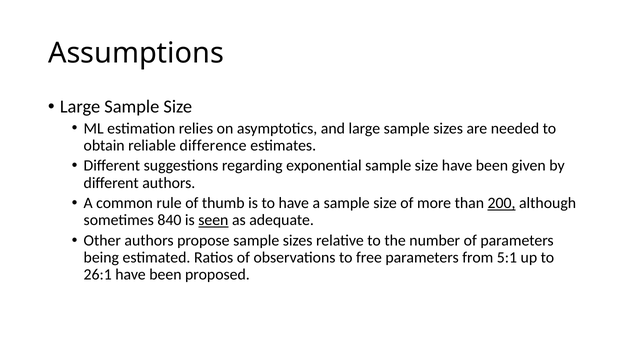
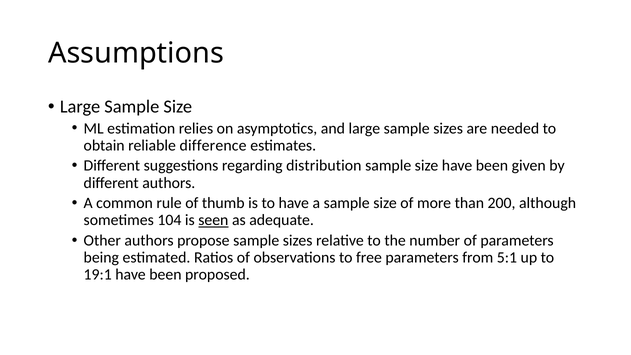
exponential: exponential -> distribution
200 underline: present -> none
840: 840 -> 104
26:1: 26:1 -> 19:1
